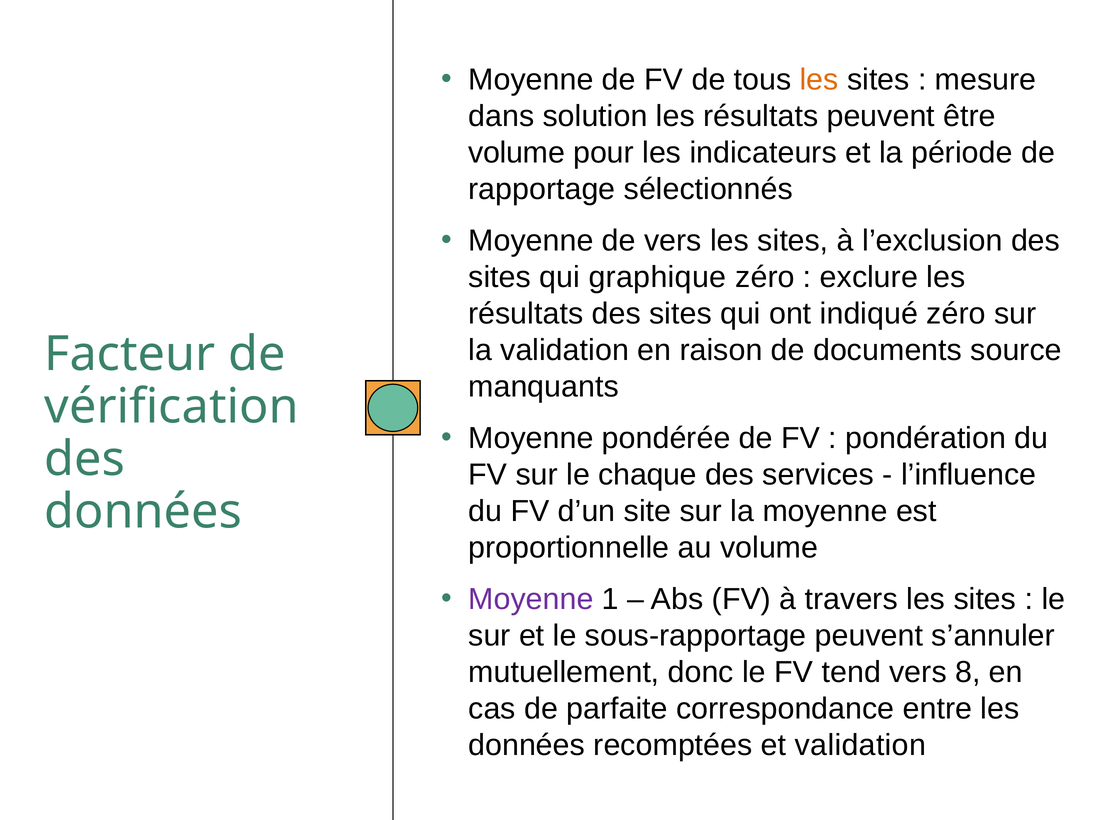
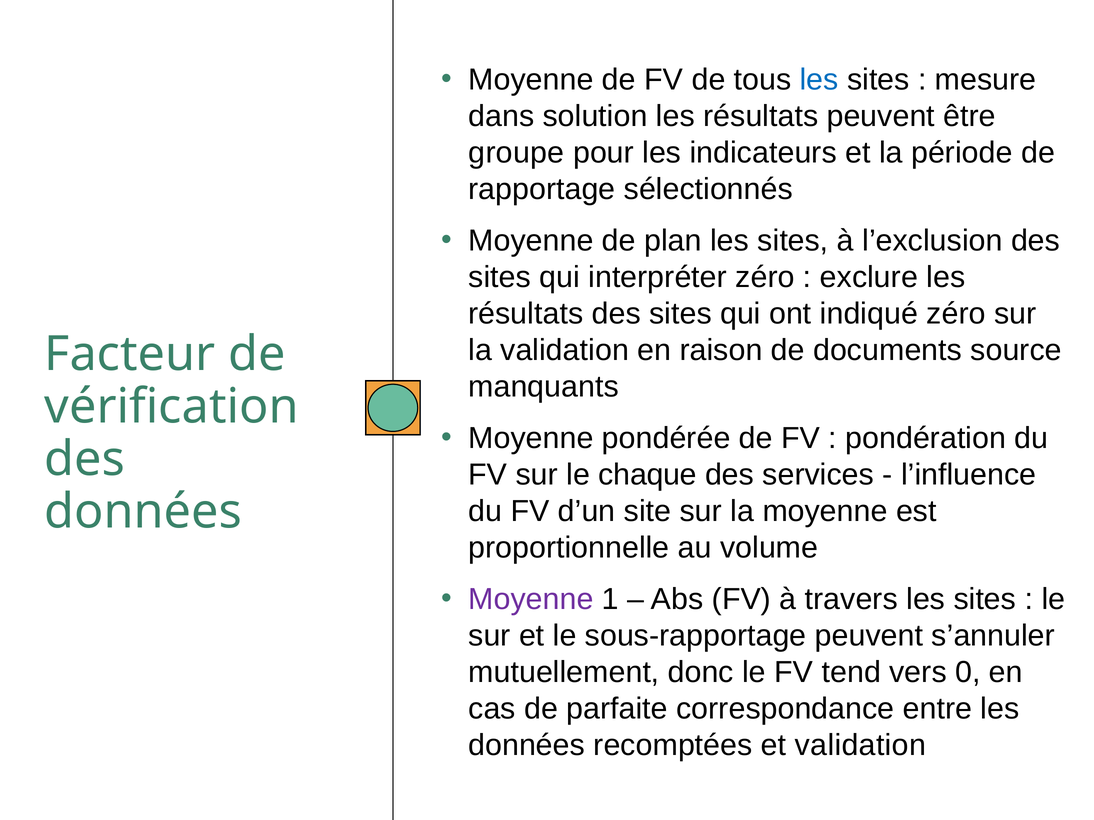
les at (819, 80) colour: orange -> blue
volume at (517, 153): volume -> groupe
de vers: vers -> plan
graphique: graphique -> interpréter
8: 8 -> 0
